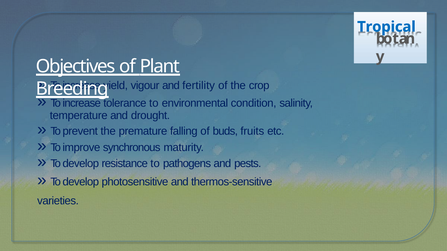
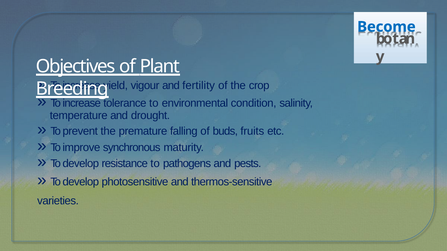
Tropical: Tropical -> Become
